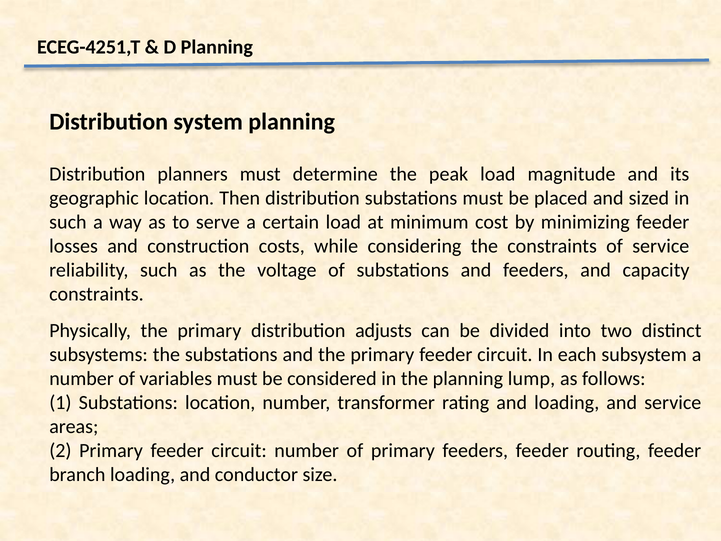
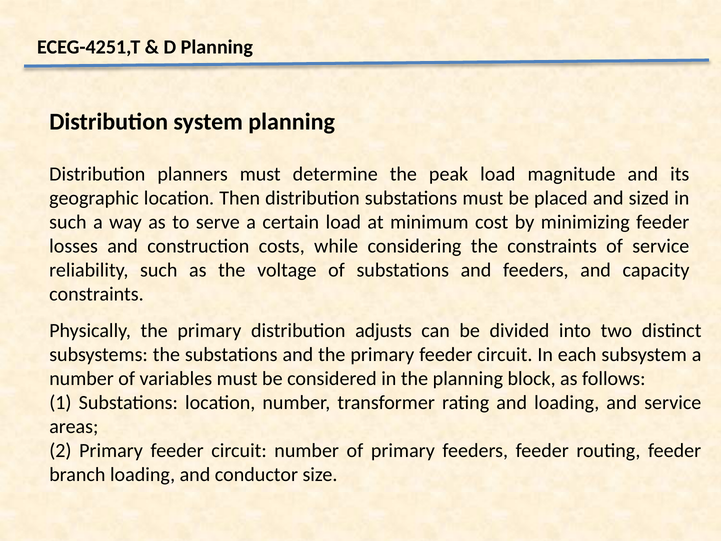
lump: lump -> block
